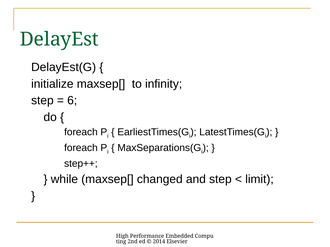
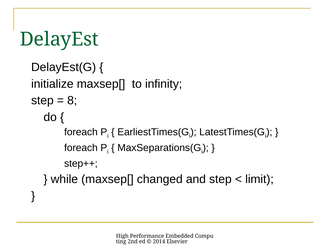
6: 6 -> 8
